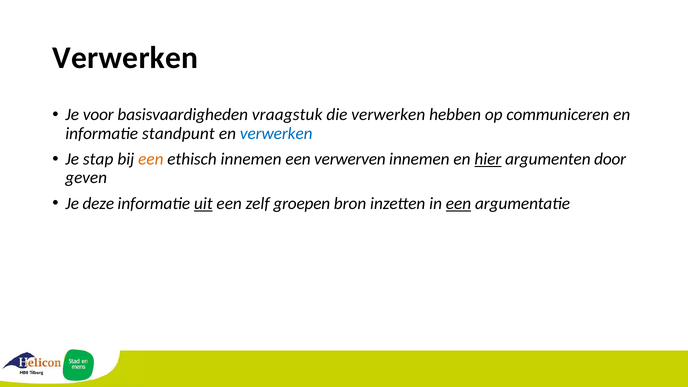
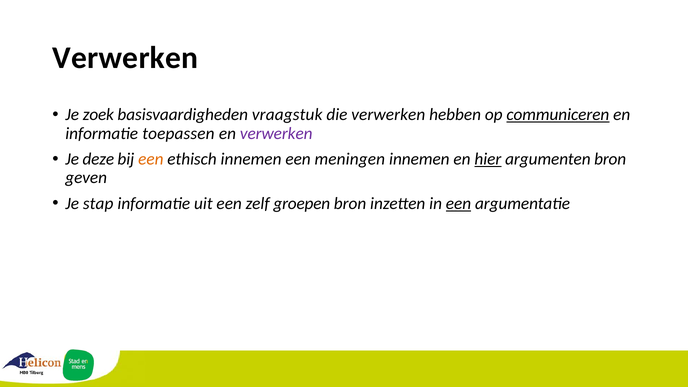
voor: voor -> zoek
communiceren underline: none -> present
standpunt: standpunt -> toepassen
verwerken at (276, 133) colour: blue -> purple
stap: stap -> deze
verwerven: verwerven -> meningen
argumenten door: door -> bron
deze: deze -> stap
uit underline: present -> none
